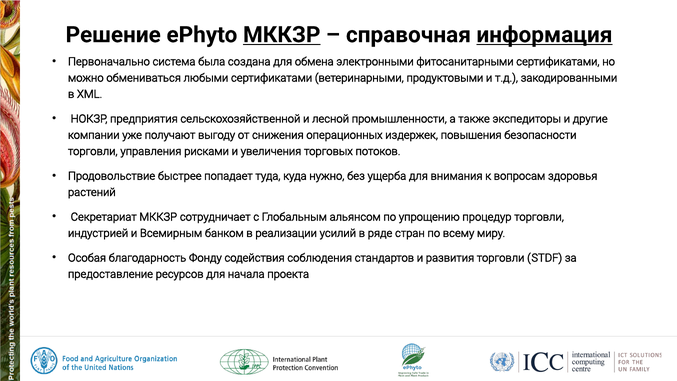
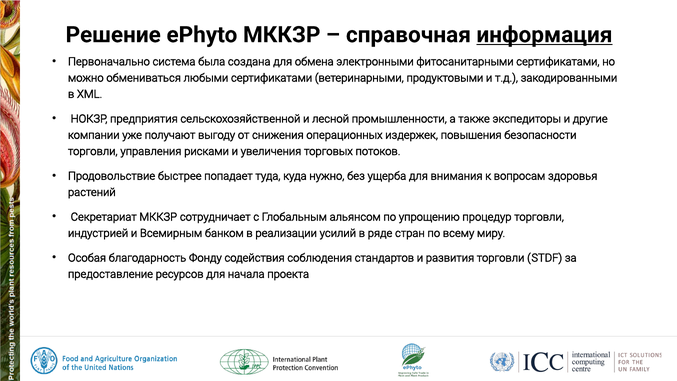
МККЗР at (282, 35) underline: present -> none
